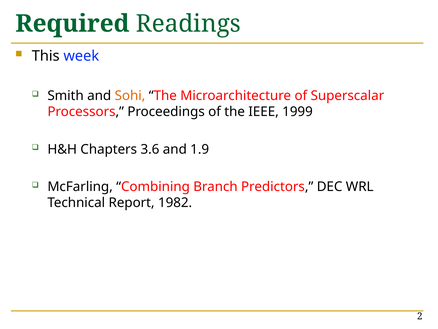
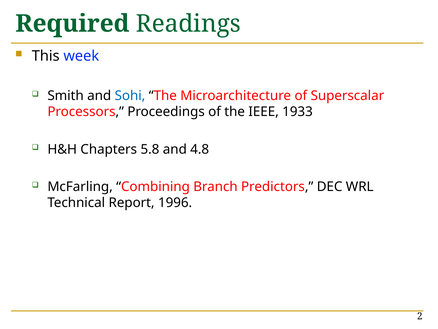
Sohi colour: orange -> blue
1999: 1999 -> 1933
3.6: 3.6 -> 5.8
1.9: 1.9 -> 4.8
1982: 1982 -> 1996
